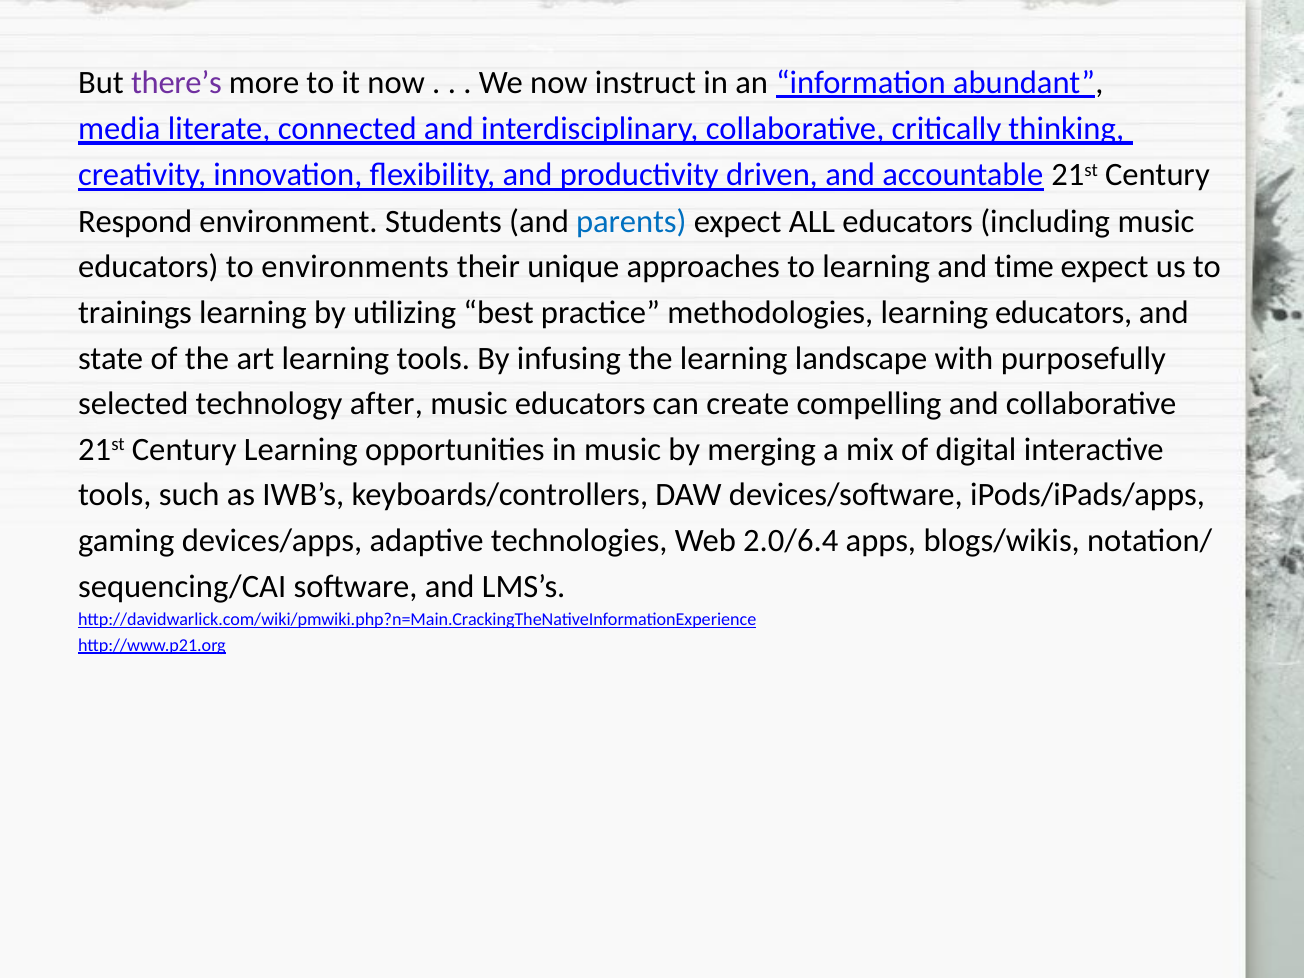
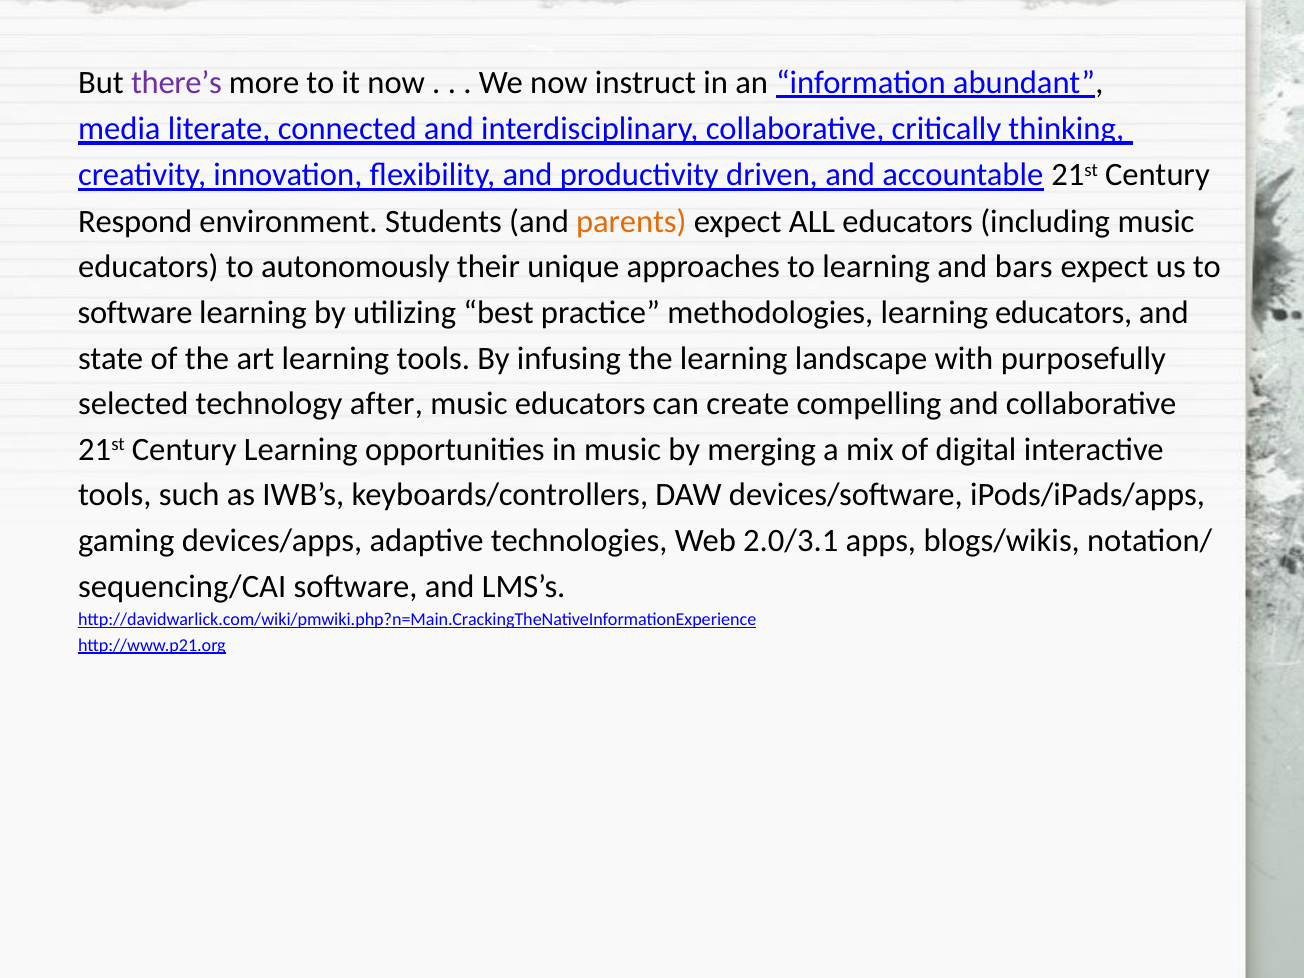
parents colour: blue -> orange
environments: environments -> autonomously
time: time -> bars
trainings at (135, 313): trainings -> software
2.0/6.4: 2.0/6.4 -> 2.0/3.1
